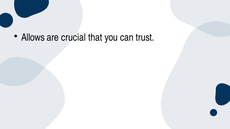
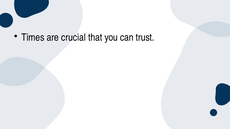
Allows: Allows -> Times
